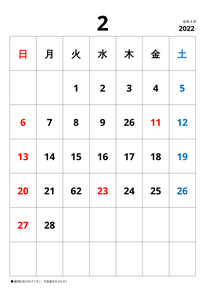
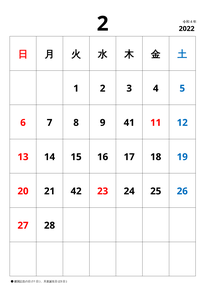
9 26: 26 -> 41
62: 62 -> 42
